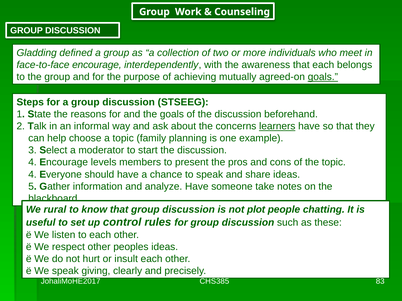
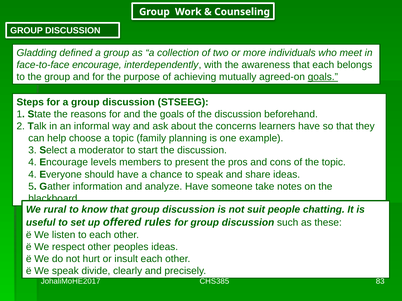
learners underline: present -> none
plot: plot -> suit
control: control -> offered
giving: giving -> divide
